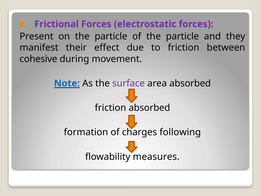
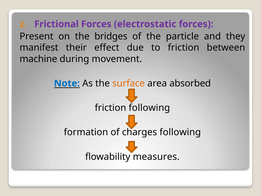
on the particle: particle -> bridges
cohesive: cohesive -> machine
surface colour: purple -> orange
friction absorbed: absorbed -> following
